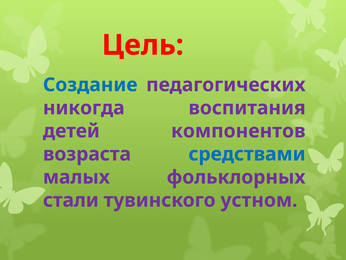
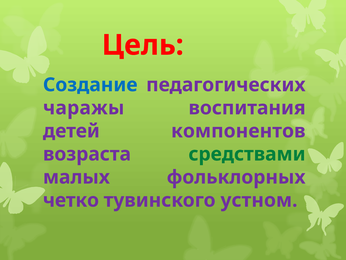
никогда: никогда -> чаражы
средствами colour: blue -> green
стали: стали -> четко
